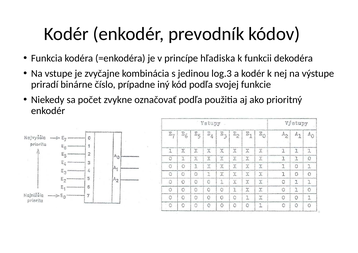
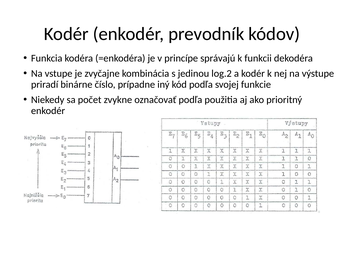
hľadiska: hľadiska -> správajú
log.3: log.3 -> log.2
